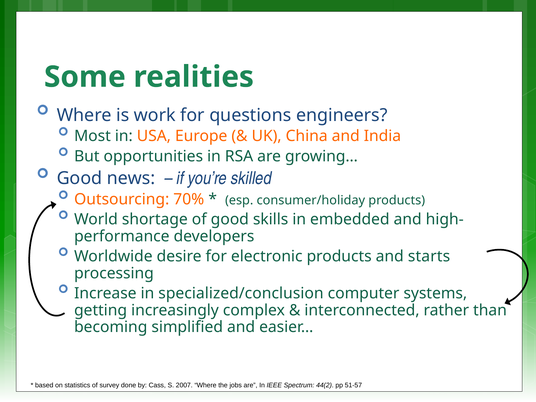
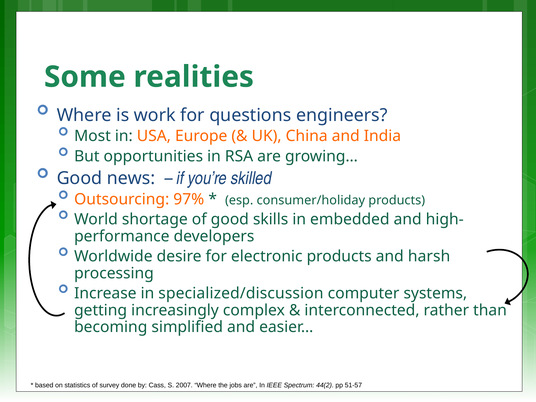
70%: 70% -> 97%
starts: starts -> harsh
specialized/conclusion: specialized/conclusion -> specialized/discussion
